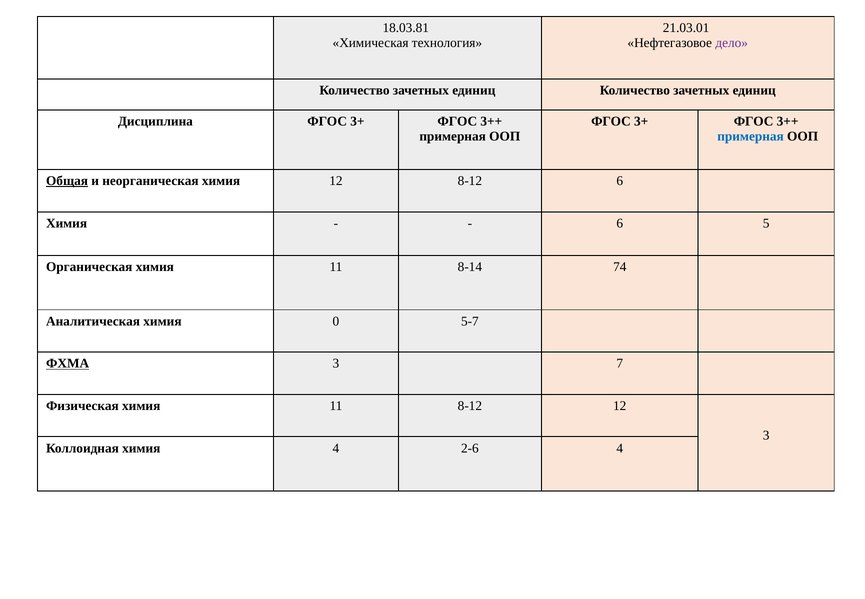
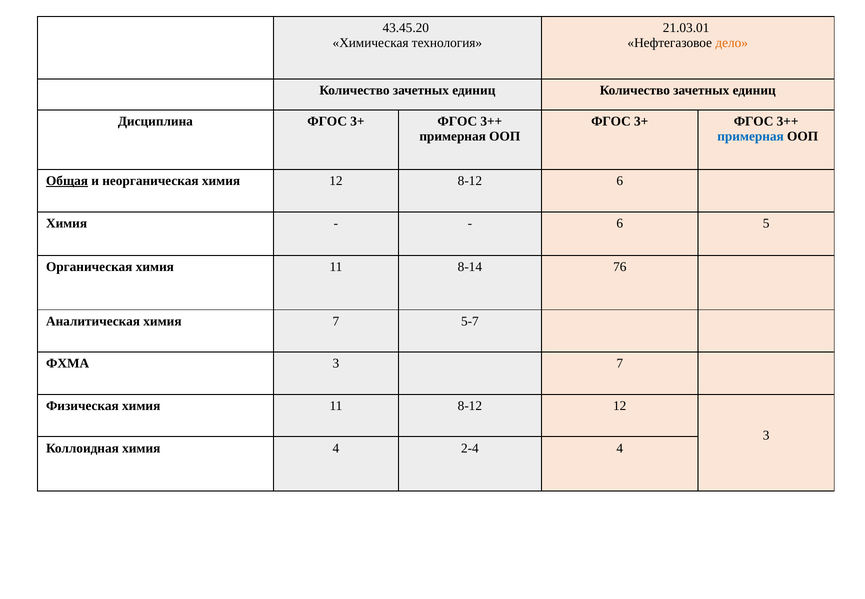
18.03.81: 18.03.81 -> 43.45.20
дело colour: purple -> orange
74: 74 -> 76
химия 0: 0 -> 7
ФХМА underline: present -> none
2-6: 2-6 -> 2-4
